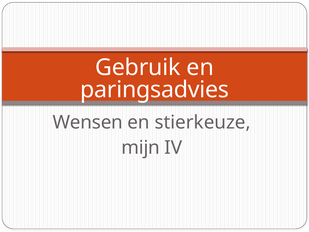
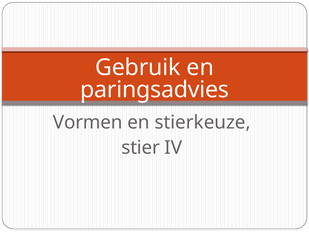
Wensen: Wensen -> Vormen
mijn: mijn -> stier
